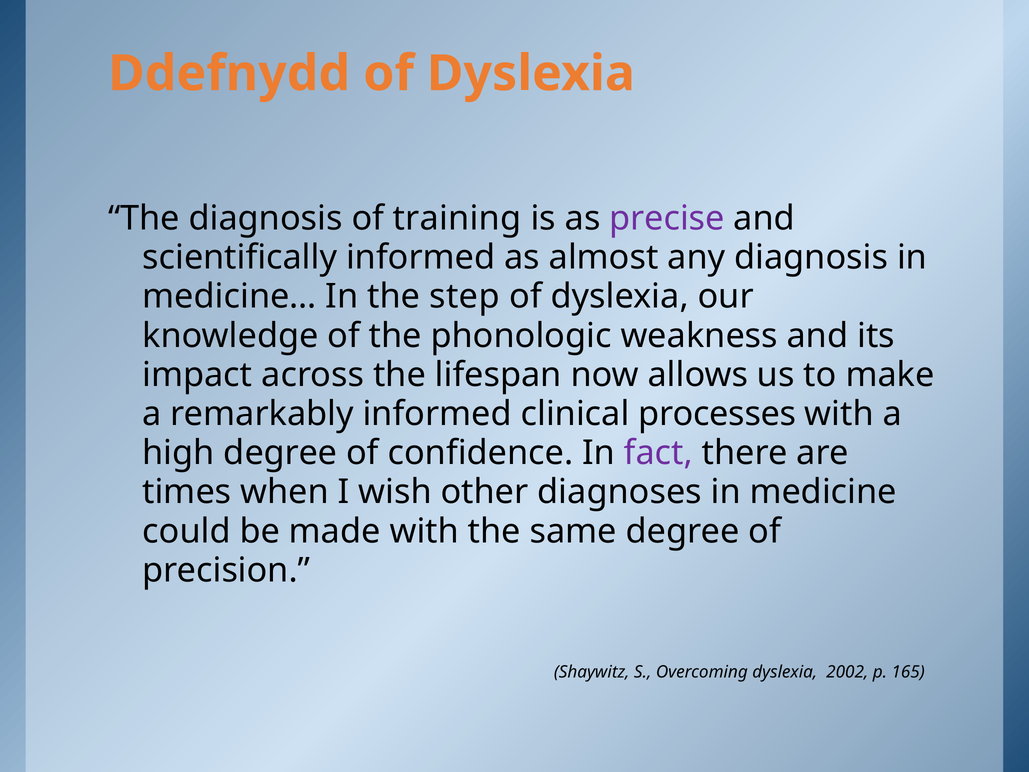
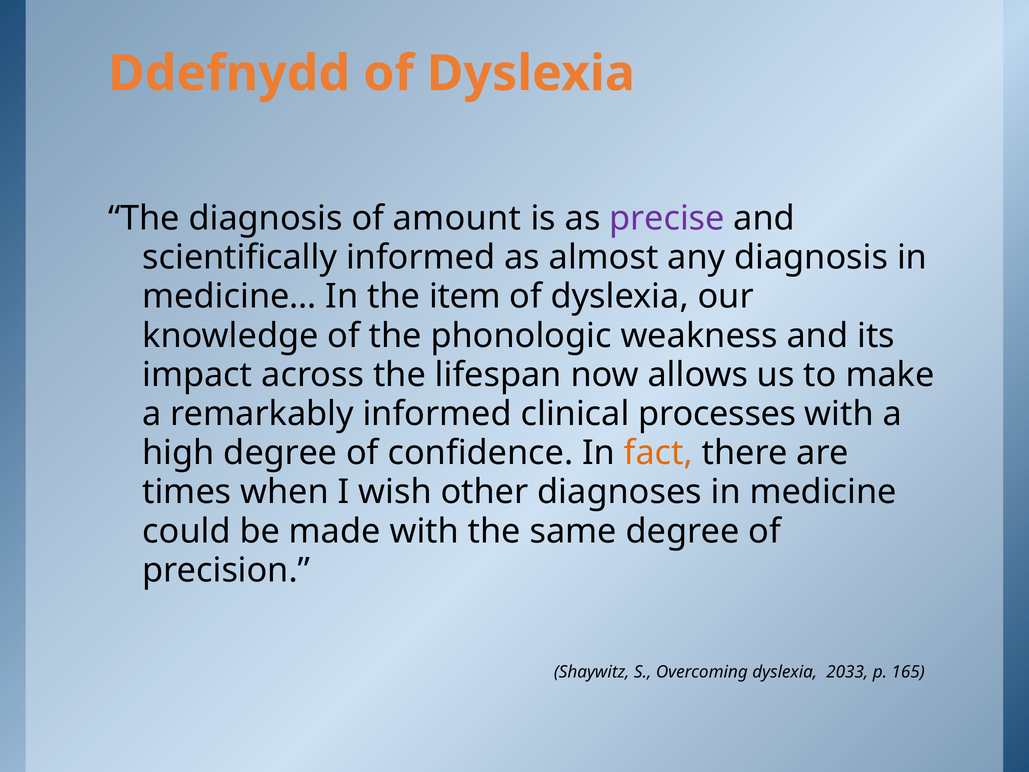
training: training -> amount
step: step -> item
fact colour: purple -> orange
2002: 2002 -> 2033
